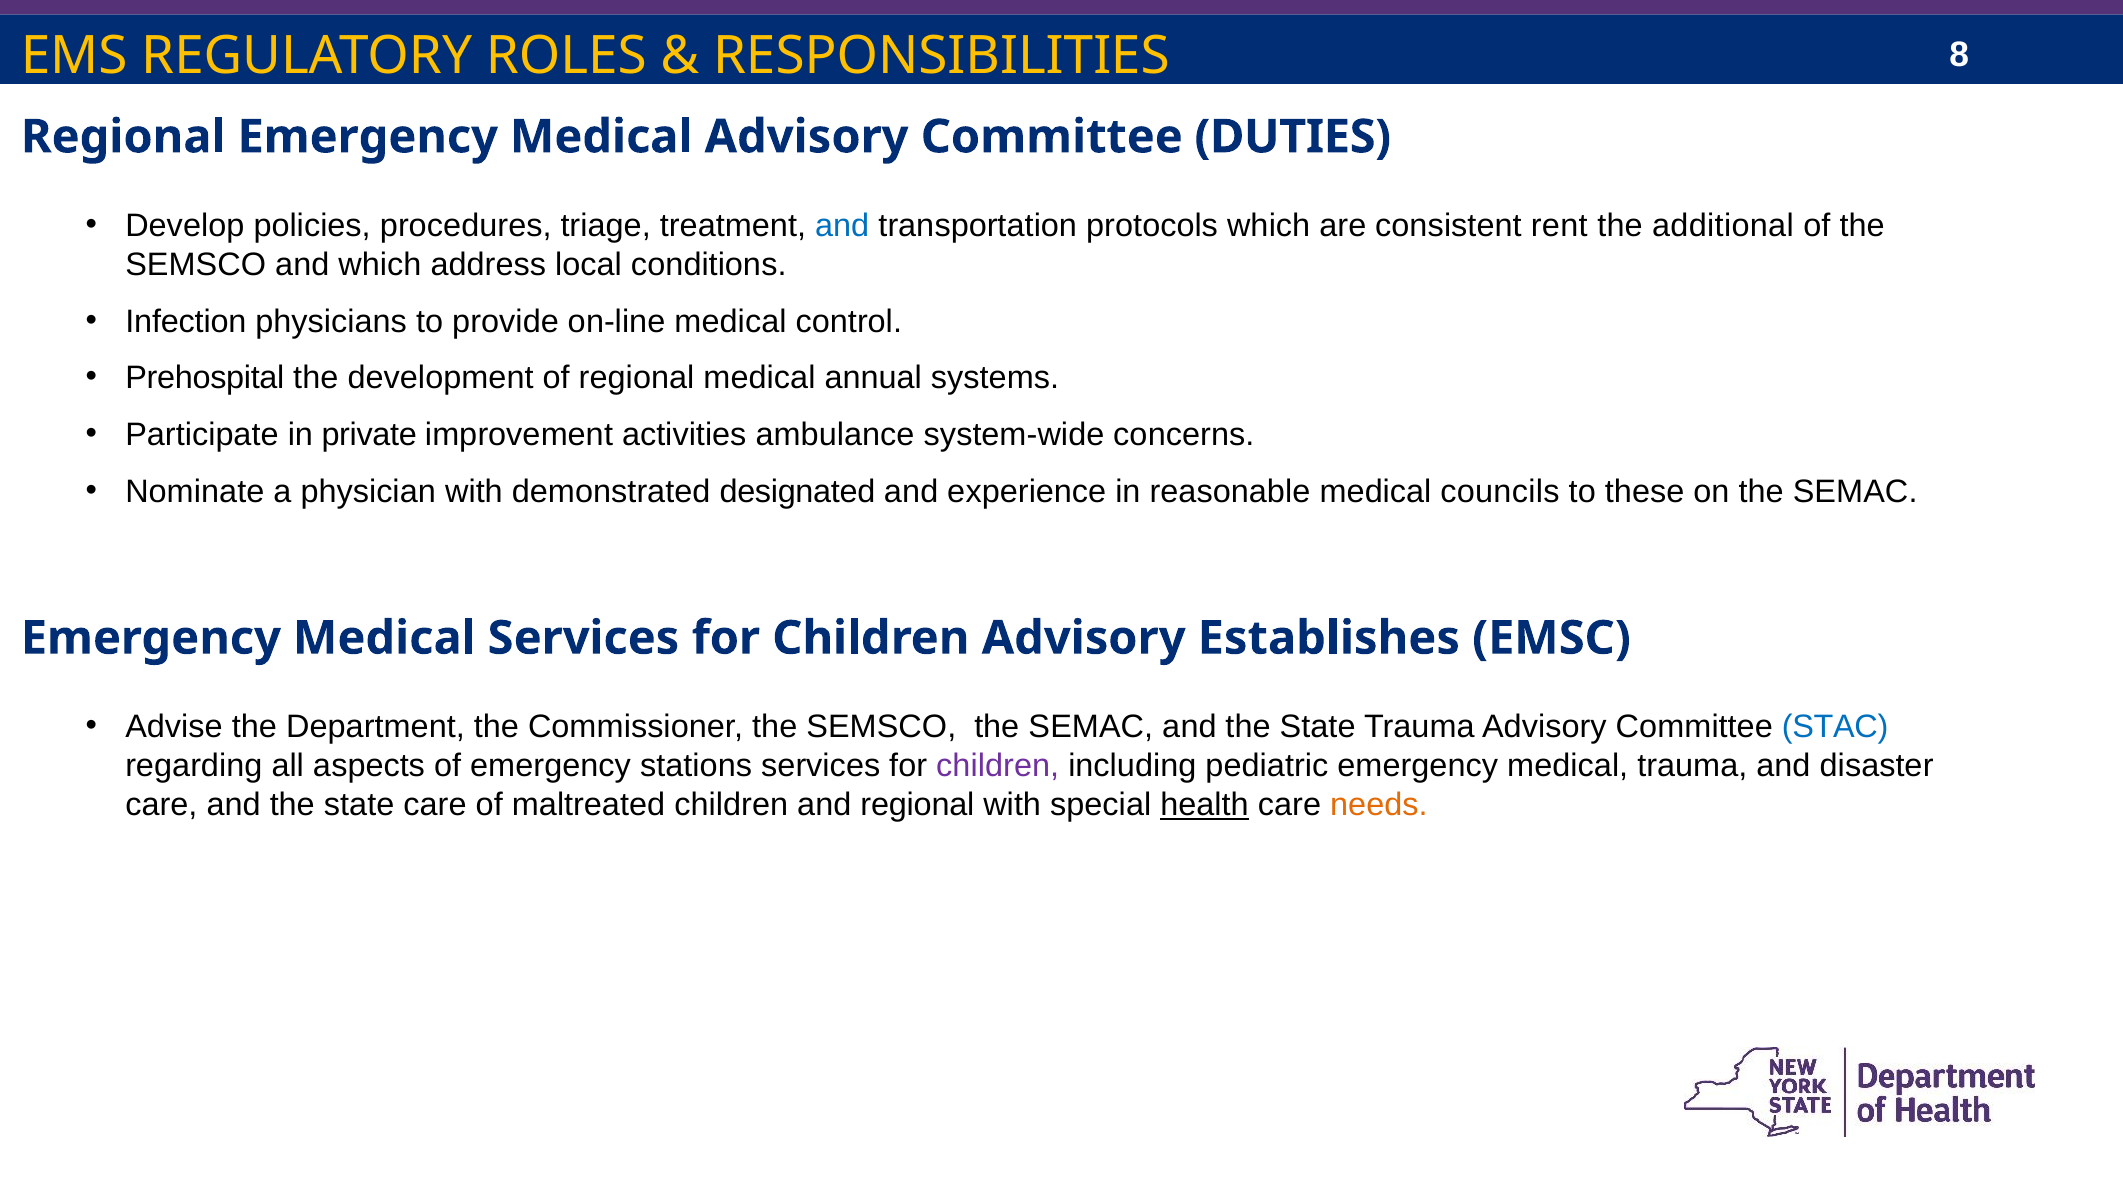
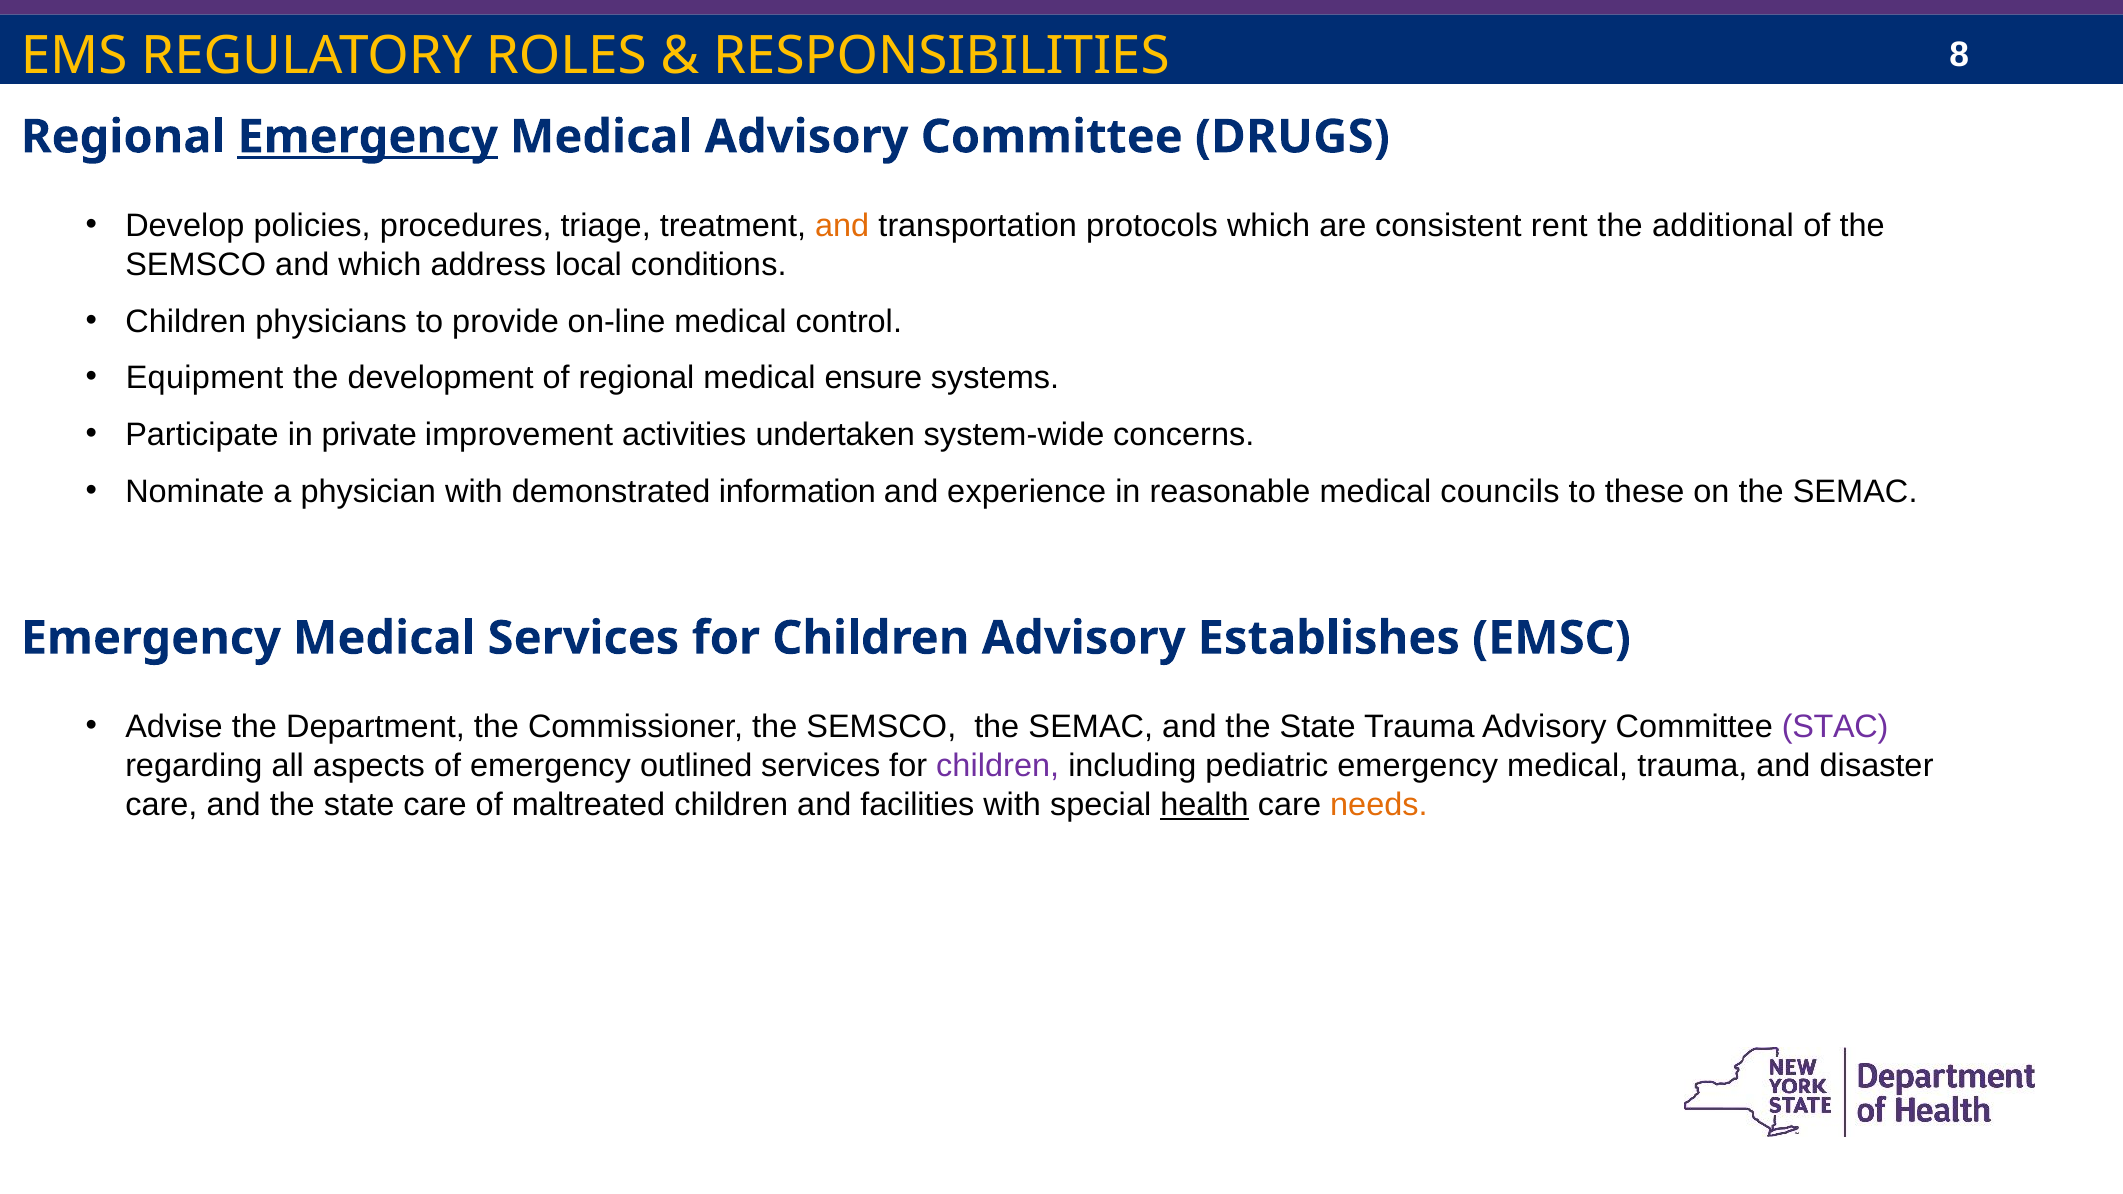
Emergency at (368, 137) underline: none -> present
DUTIES: DUTIES -> DRUGS
and at (842, 226) colour: blue -> orange
Infection at (186, 321): Infection -> Children
Prehospital: Prehospital -> Equipment
annual: annual -> ensure
ambulance: ambulance -> undertaken
designated: designated -> information
STAC colour: blue -> purple
stations: stations -> outlined
and regional: regional -> facilities
